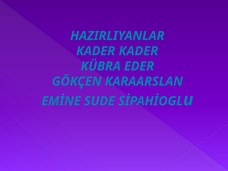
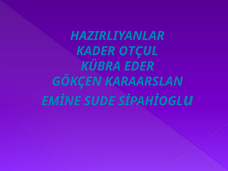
KADER KADER: KADER -> OTÇUL
